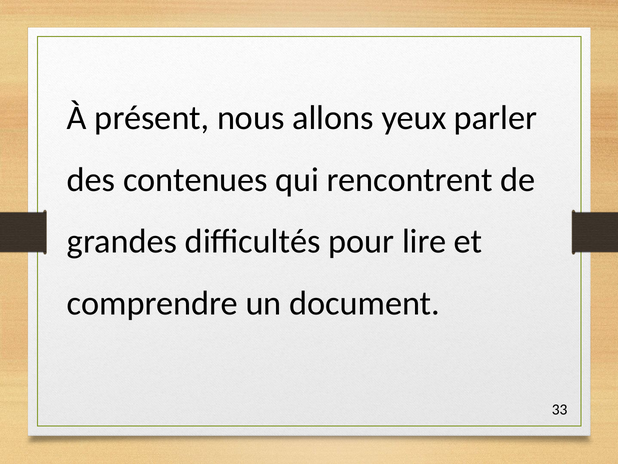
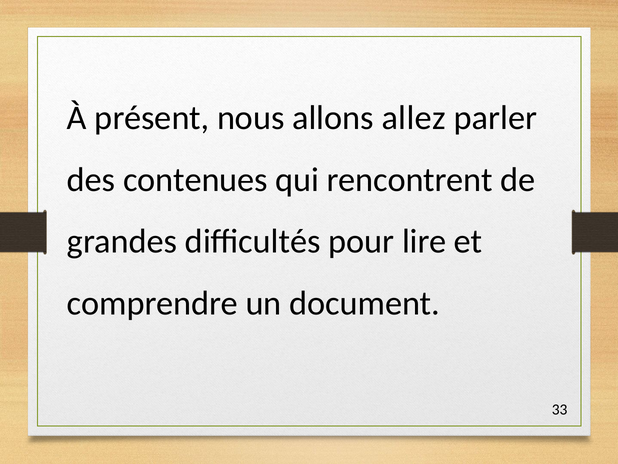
yeux: yeux -> allez
